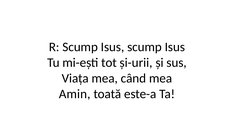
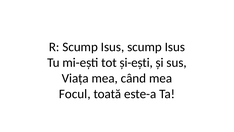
și-urii: și-urii -> și-ești
Amin: Amin -> Focul
